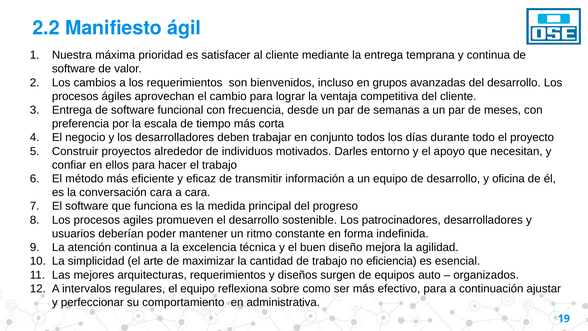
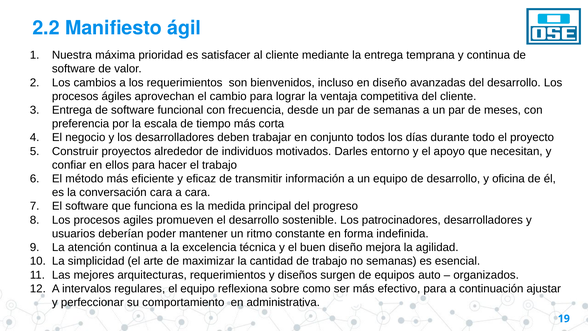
en grupos: grupos -> diseño
no eficiencia: eficiencia -> semanas
